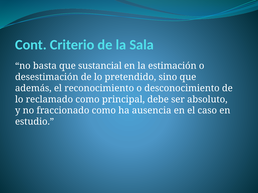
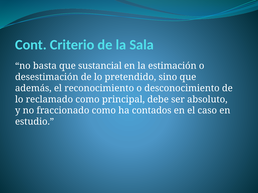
ausencia: ausencia -> contados
